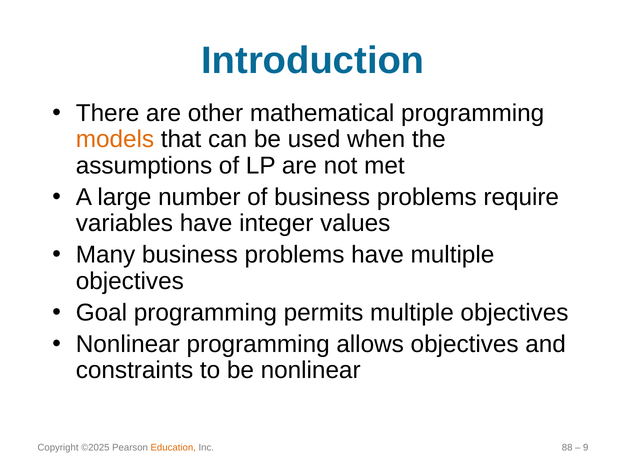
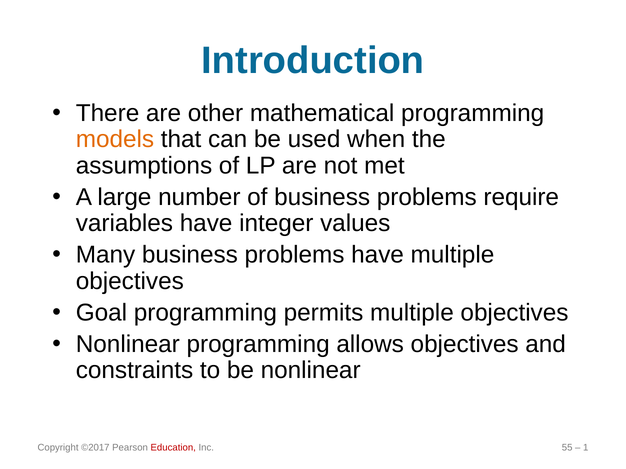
©2025: ©2025 -> ©2017
Education colour: orange -> red
88: 88 -> 55
9: 9 -> 1
